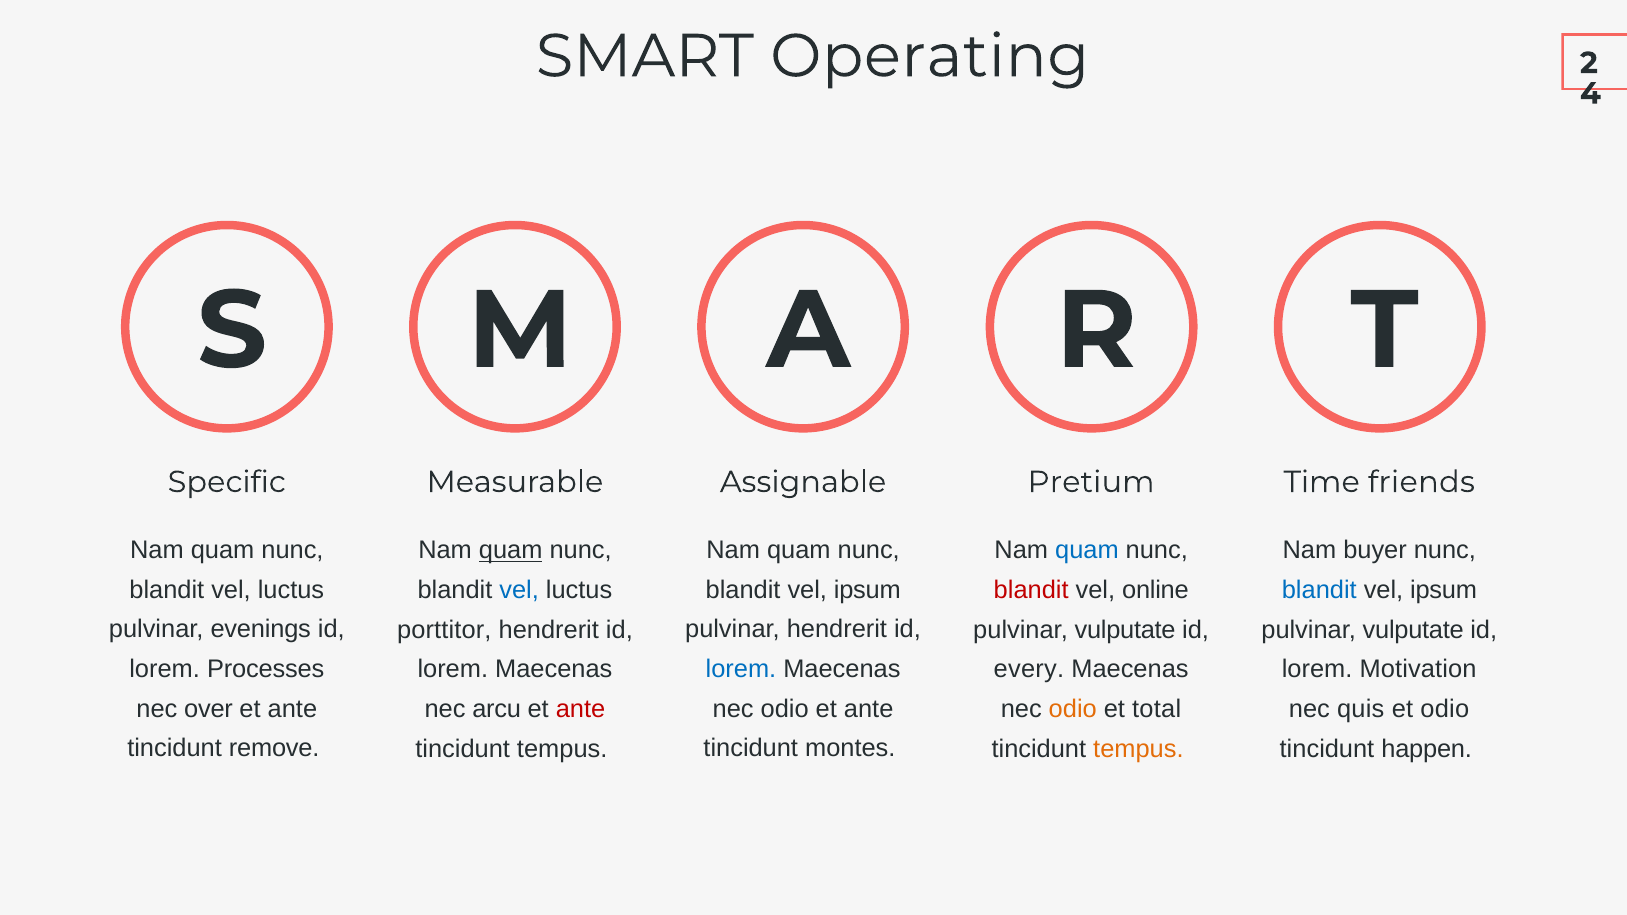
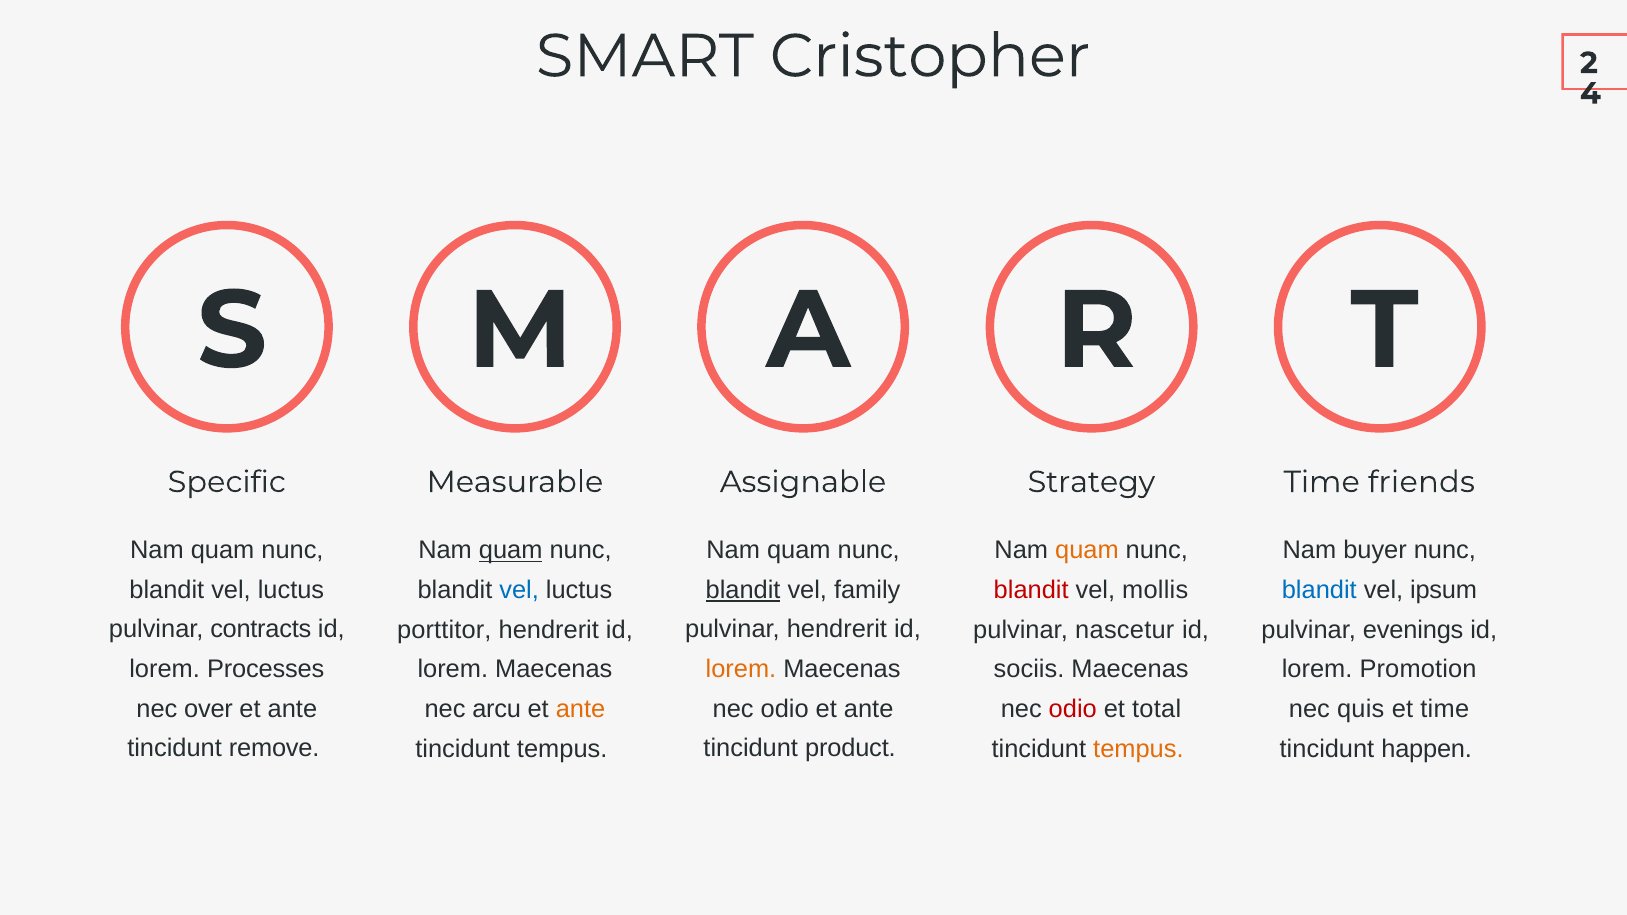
Operating: Operating -> Cristopher
Pretium: Pretium -> Strategy
quam at (1087, 551) colour: blue -> orange
blandit at (743, 590) underline: none -> present
ipsum at (867, 590): ipsum -> family
online: online -> mollis
evenings: evenings -> contracts
vulputate at (1125, 630): vulputate -> nascetur
vulputate at (1413, 630): vulputate -> evenings
lorem at (741, 669) colour: blue -> orange
every: every -> sociis
Motivation: Motivation -> Promotion
ante at (581, 709) colour: red -> orange
odio at (1073, 709) colour: orange -> red
et odio: odio -> time
montes: montes -> product
